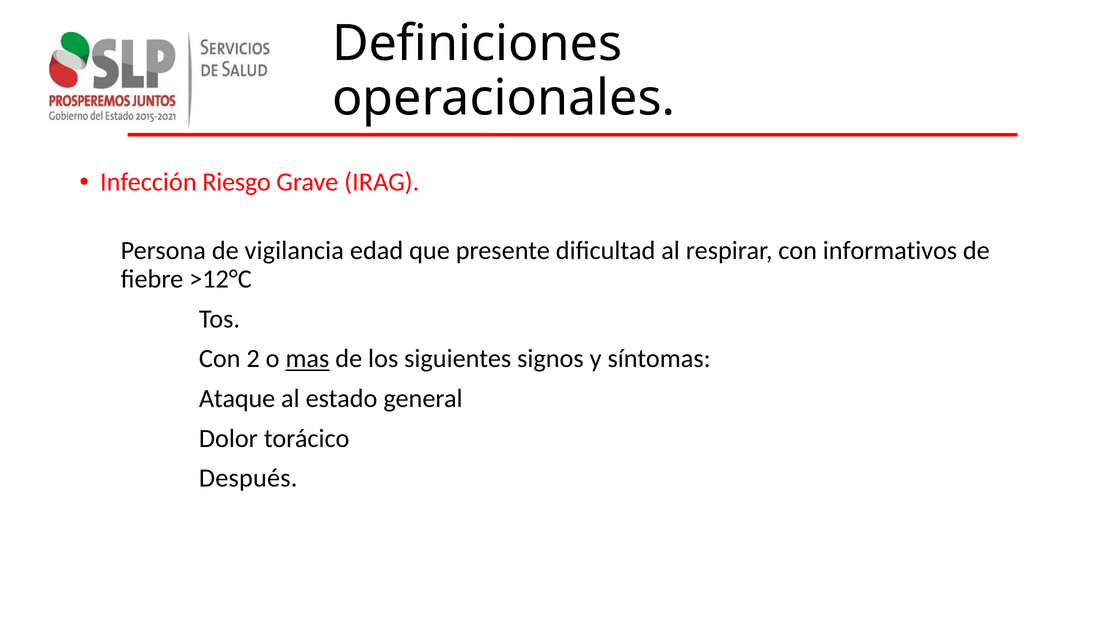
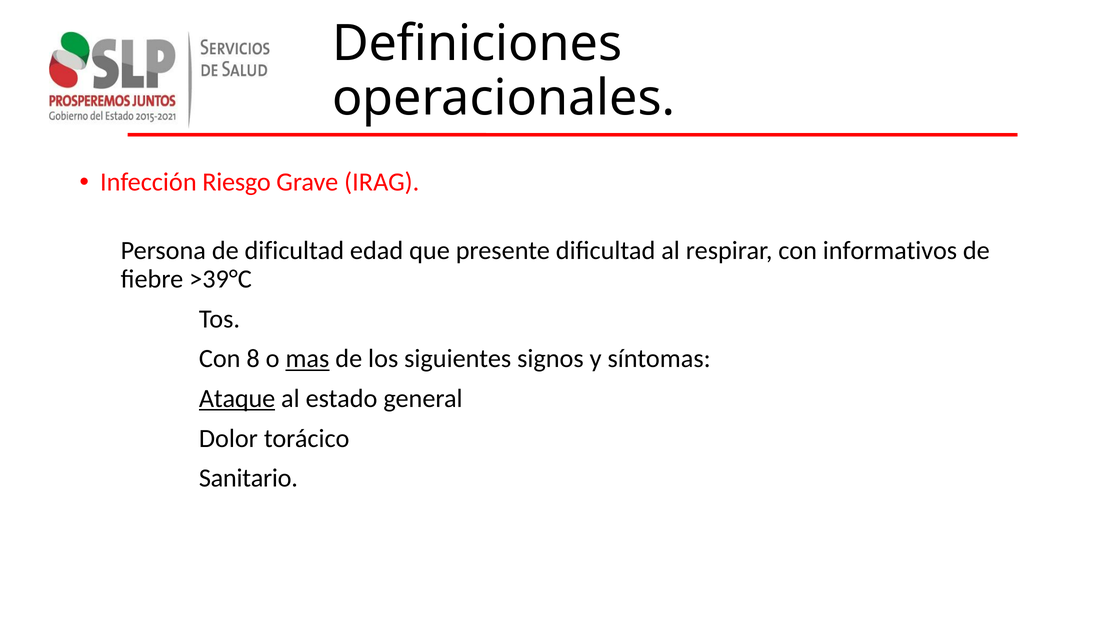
de vigilancia: vigilancia -> dificultad
>12°C: >12°C -> >39°C
2: 2 -> 8
Ataque underline: none -> present
Después: Después -> Sanitario
